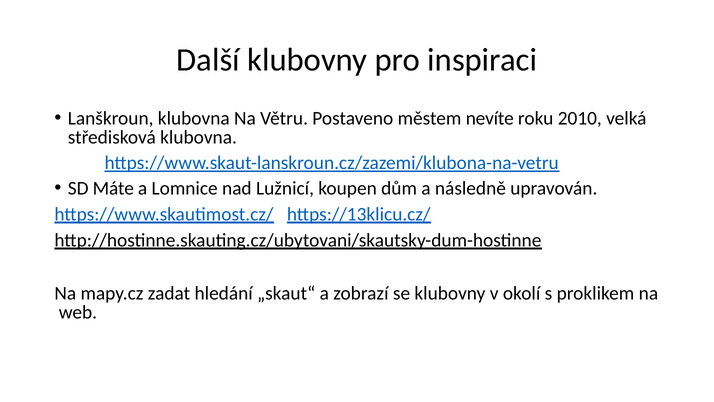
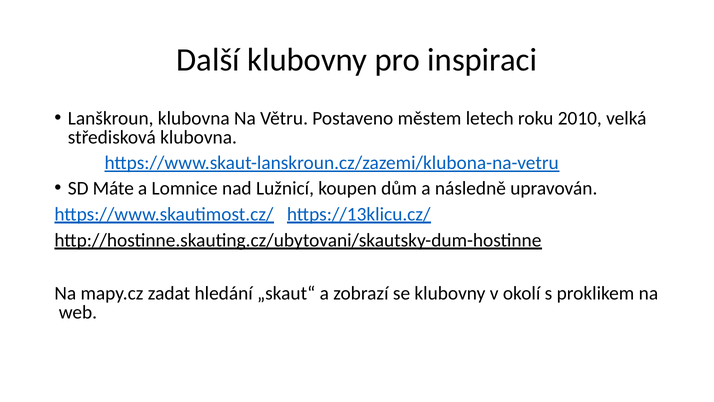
nevíte: nevíte -> letech
